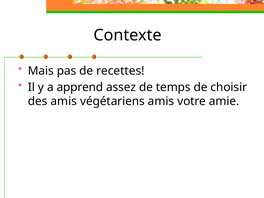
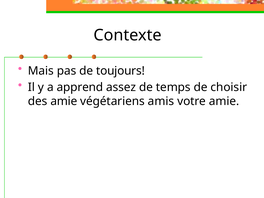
recettes: recettes -> toujours
des amis: amis -> amie
